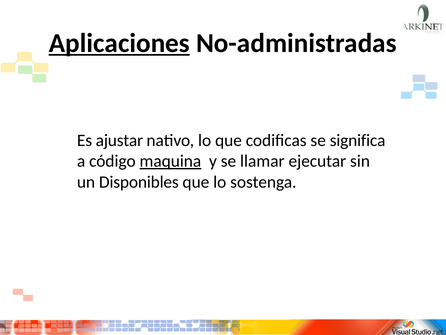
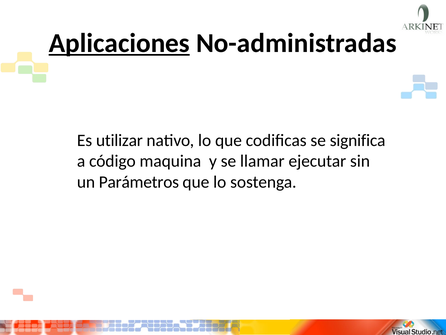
ajustar: ajustar -> utilizar
maquina underline: present -> none
Disponibles: Disponibles -> Parámetros
